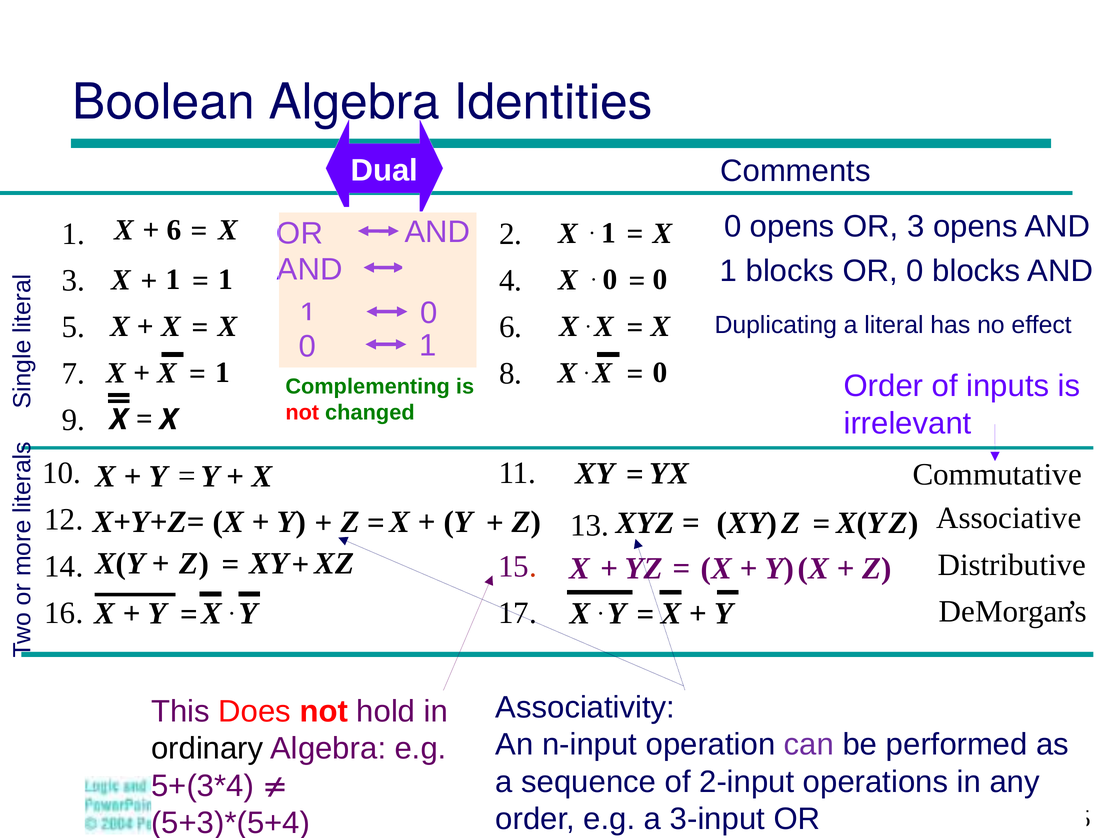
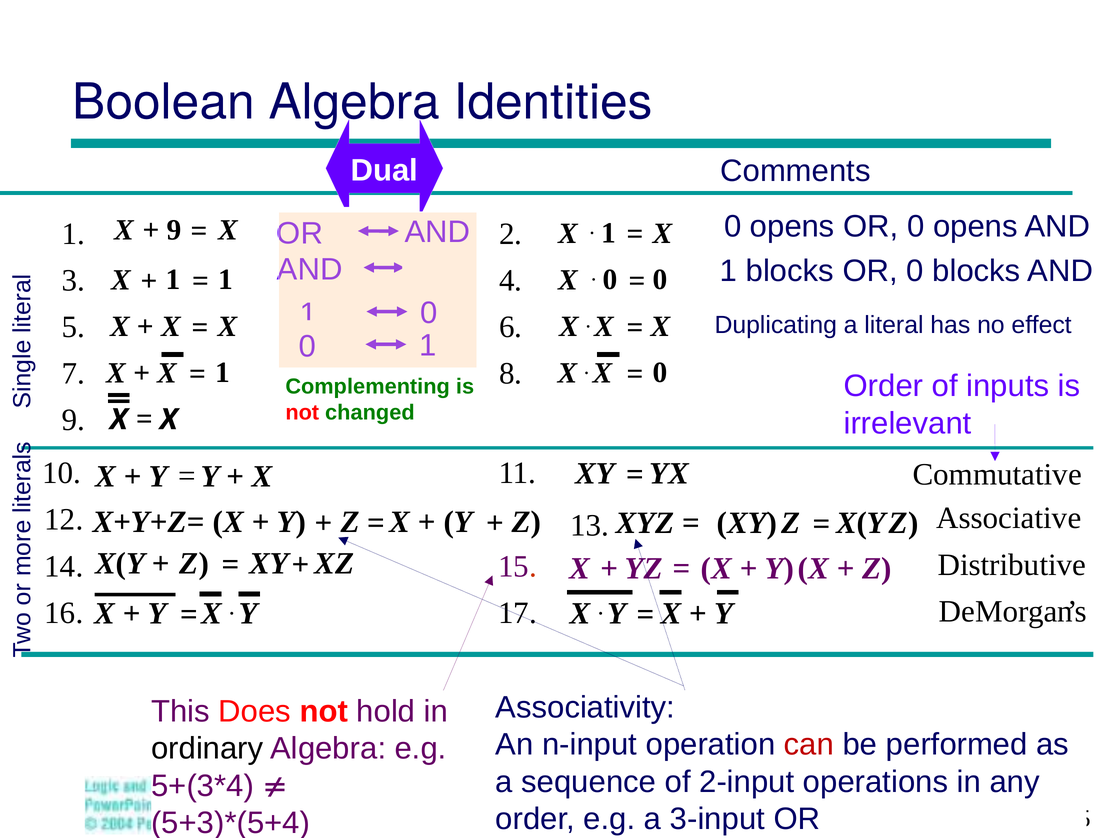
opens OR 3: 3 -> 0
6 at (174, 230): 6 -> 9
can colour: purple -> red
